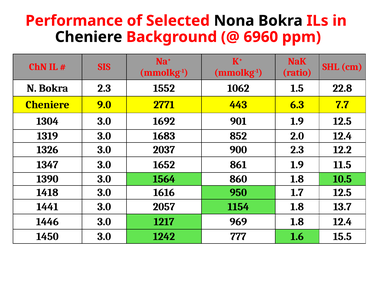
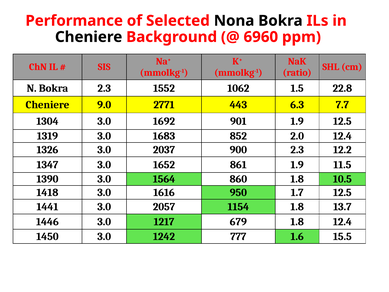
969: 969 -> 679
